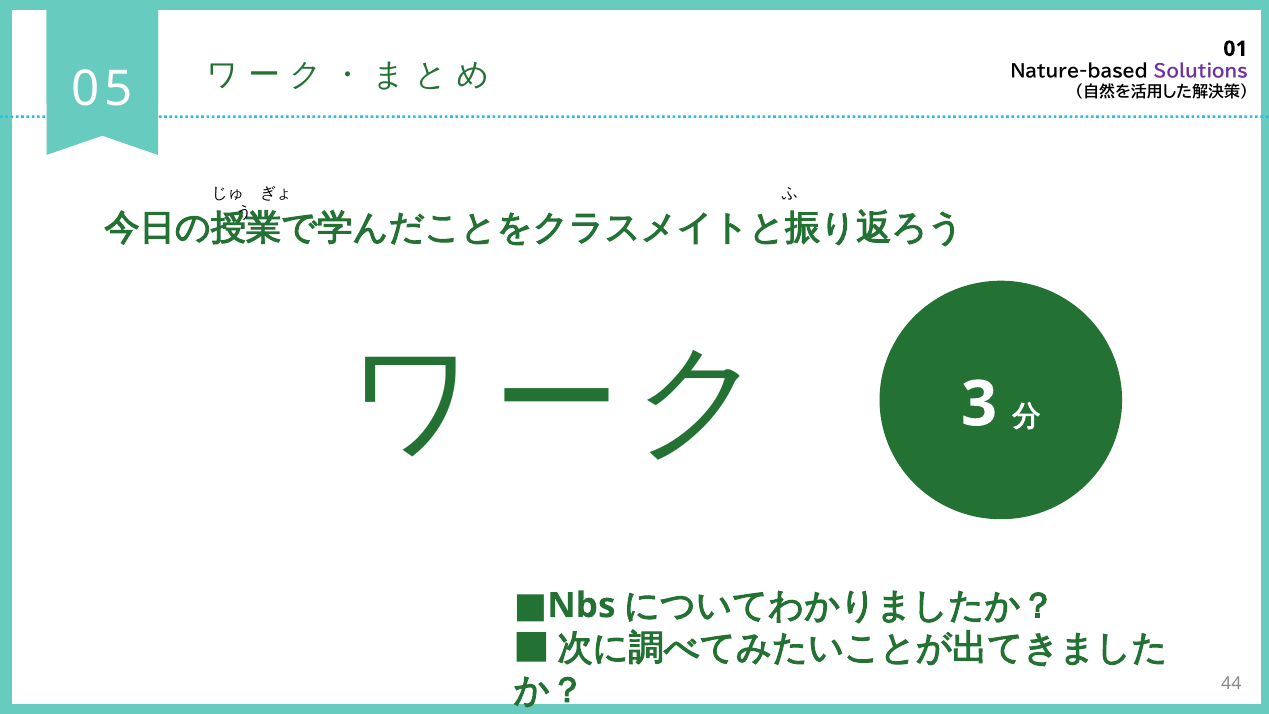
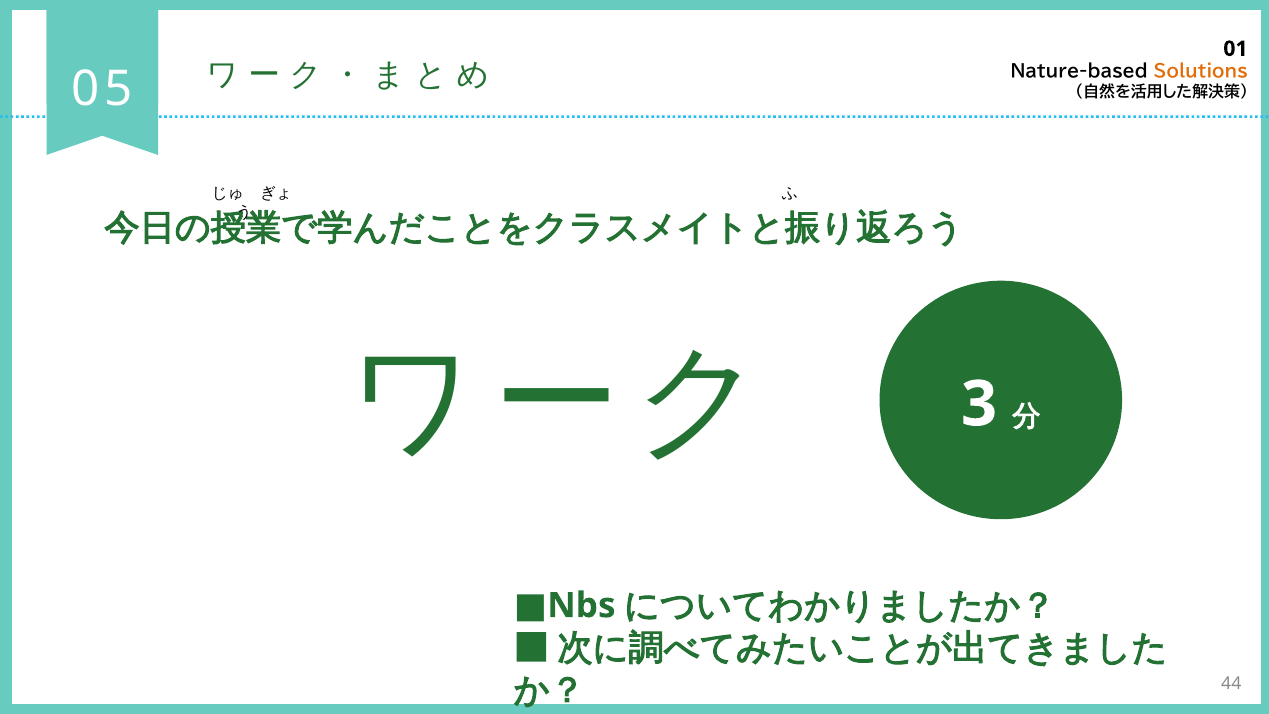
Solutions colour: purple -> orange
